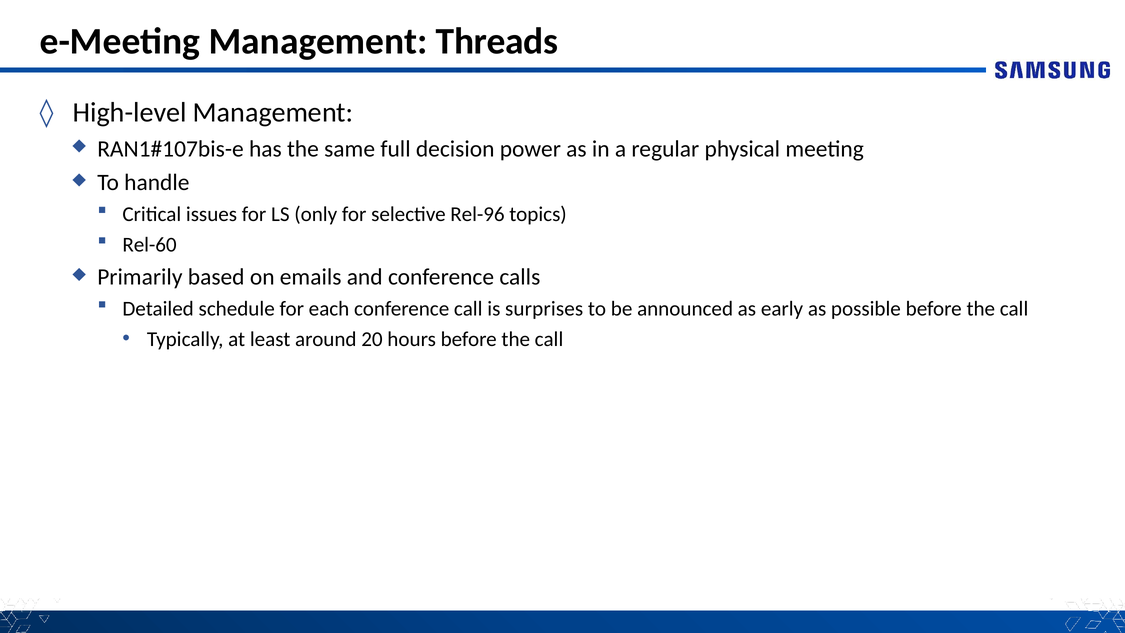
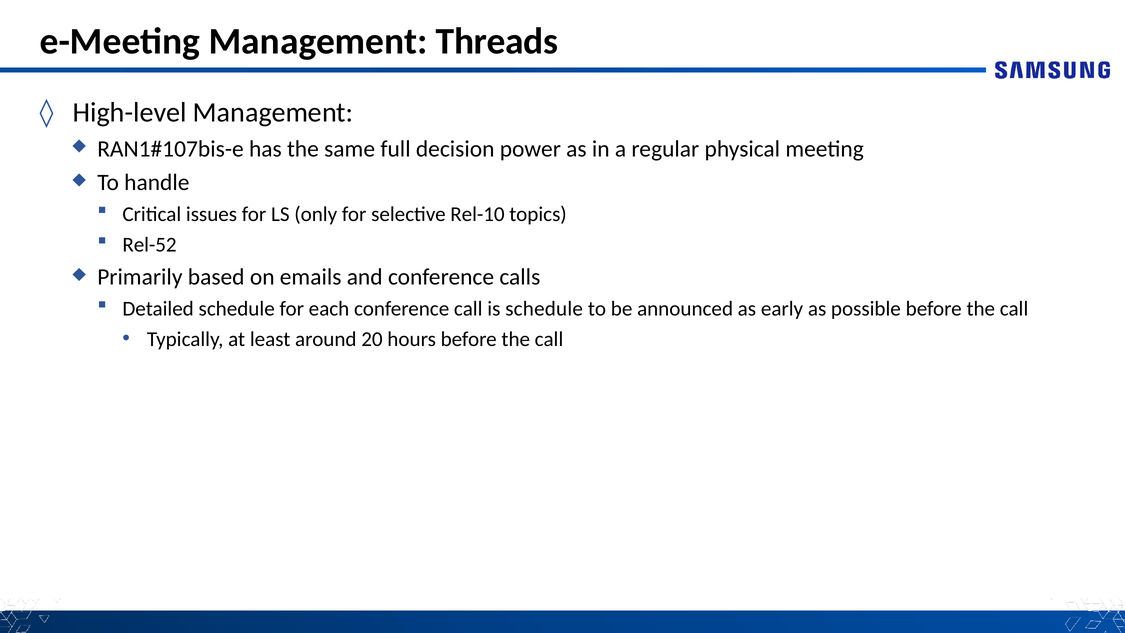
Rel-96: Rel-96 -> Rel-10
Rel-60: Rel-60 -> Rel-52
is surprises: surprises -> schedule
